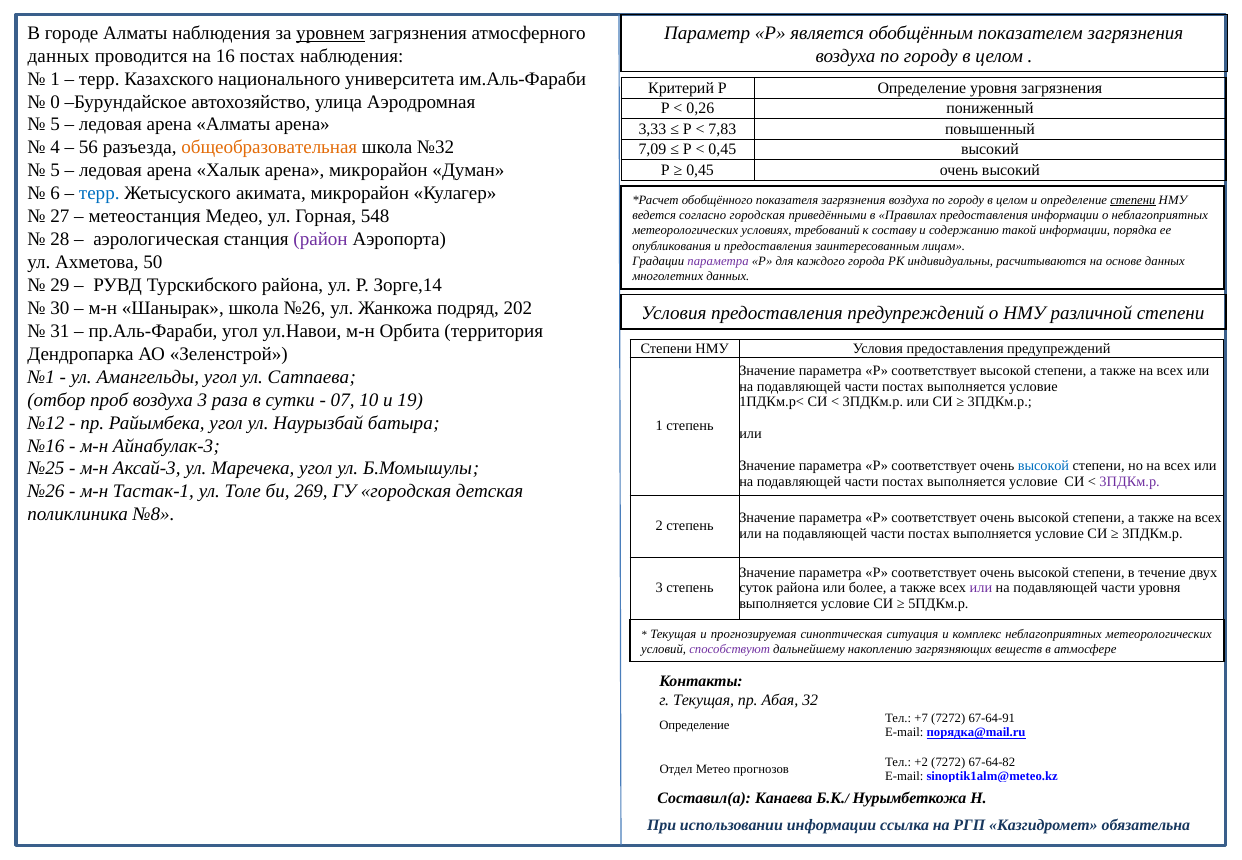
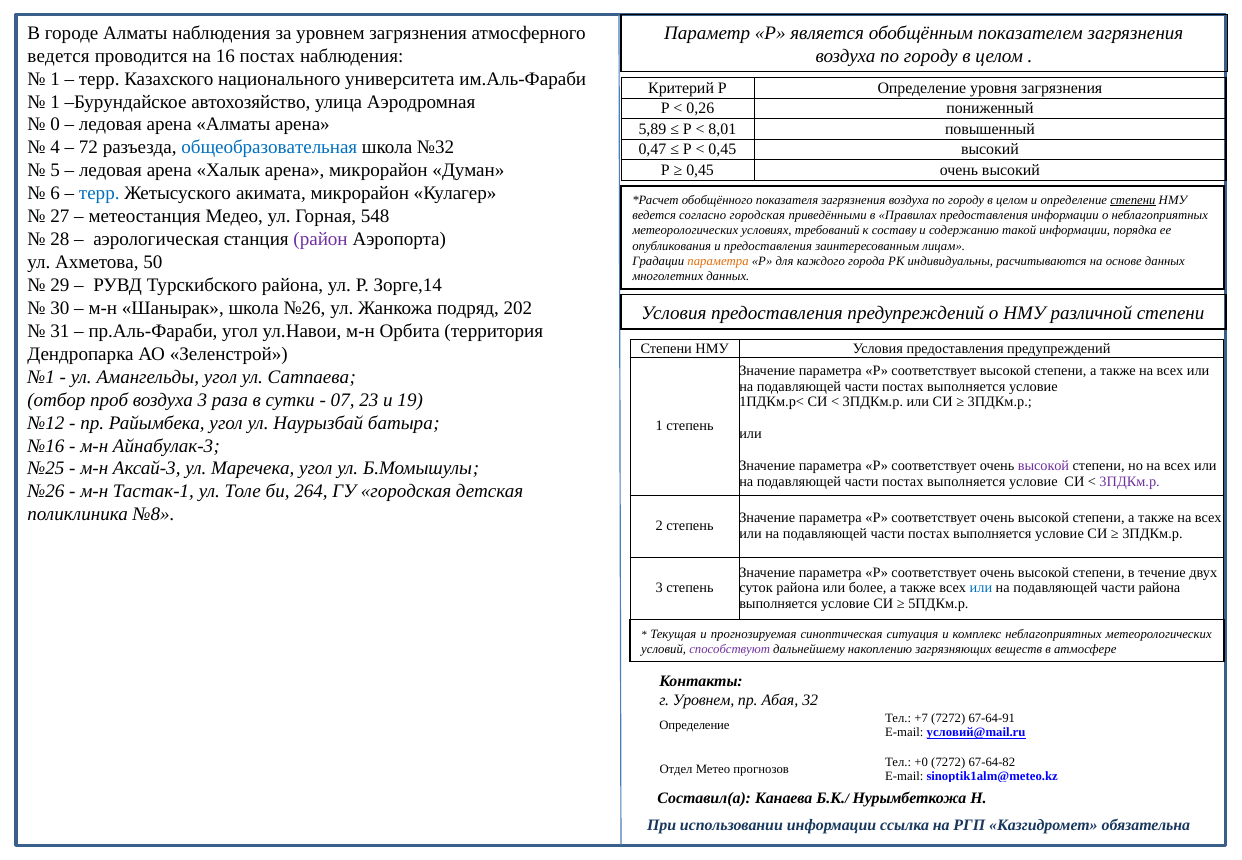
уровнем at (330, 33) underline: present -> none
данных at (59, 56): данных -> ведется
0 at (55, 102): 0 -> 1
5 at (55, 125): 5 -> 0
3,33: 3,33 -> 5,89
7,83: 7,83 -> 8,01
56: 56 -> 72
общеобразовательная colour: orange -> blue
7,09: 7,09 -> 0,47
параметра at (718, 261) colour: purple -> orange
10: 10 -> 23
высокой at (1044, 466) colour: blue -> purple
269: 269 -> 264
или at (981, 588) colour: purple -> blue
части уровня: уровня -> района
г Текущая: Текущая -> Уровнем
порядка@mail.ru: порядка@mail.ru -> условий@mail.ru
+2: +2 -> +0
